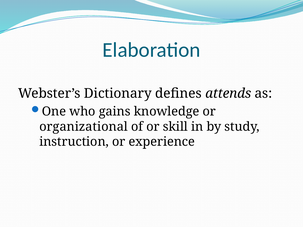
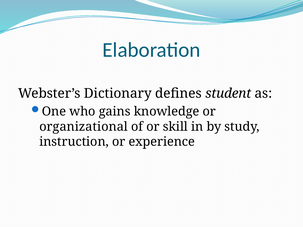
attends: attends -> student
